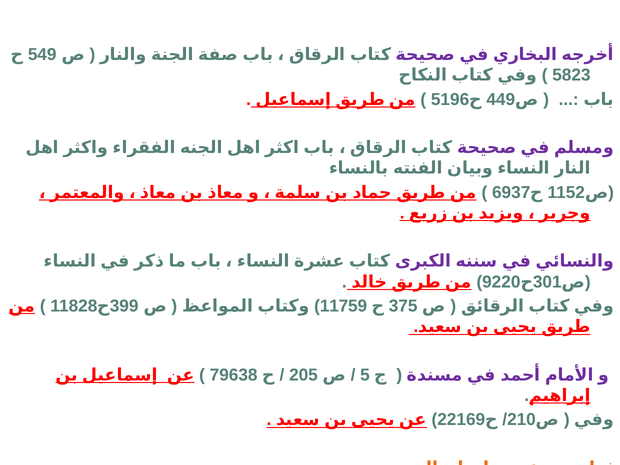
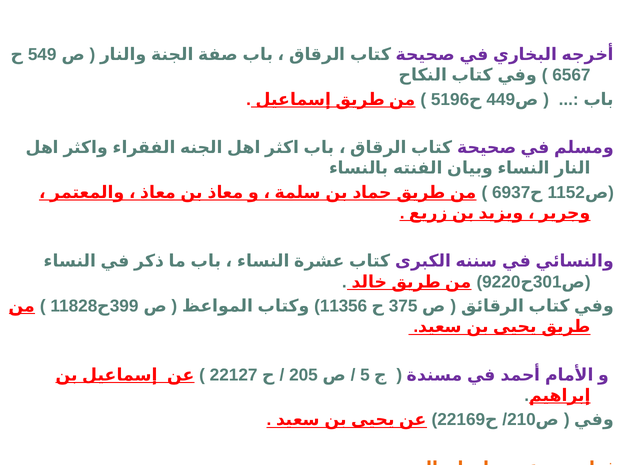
5823: 5823 -> 6567
11759: 11759 -> 11356
79638: 79638 -> 22127
